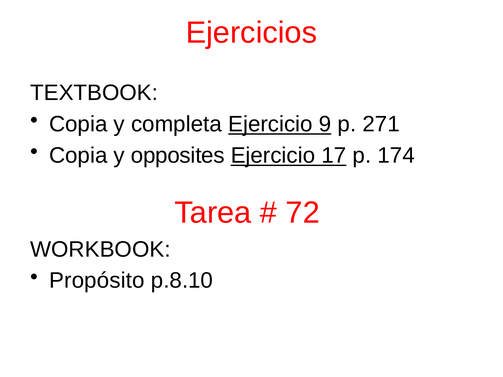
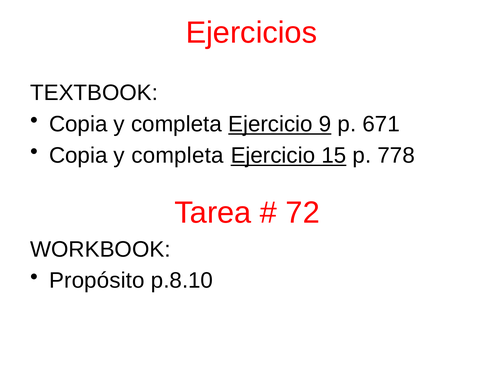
271: 271 -> 671
opposites at (178, 156): opposites -> completa
17: 17 -> 15
174: 174 -> 778
